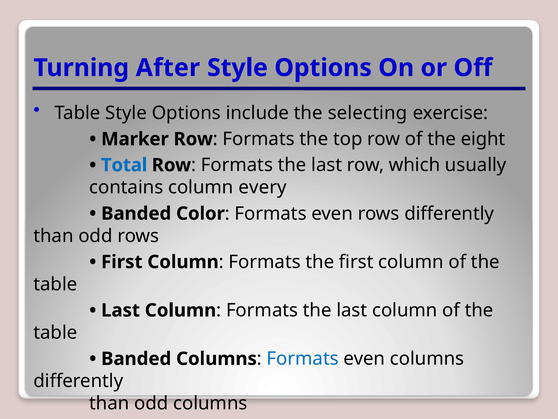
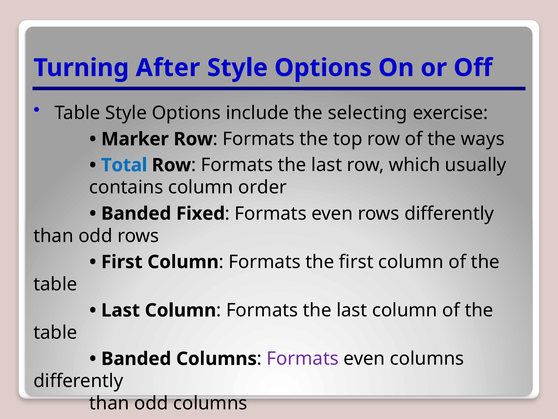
eight: eight -> ways
every: every -> order
Color: Color -> Fixed
Formats at (303, 358) colour: blue -> purple
